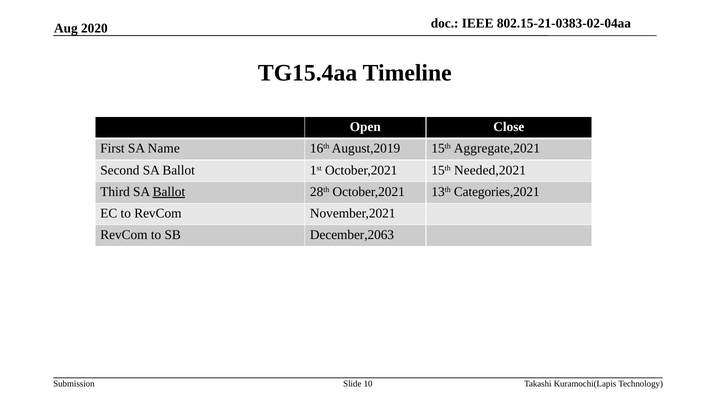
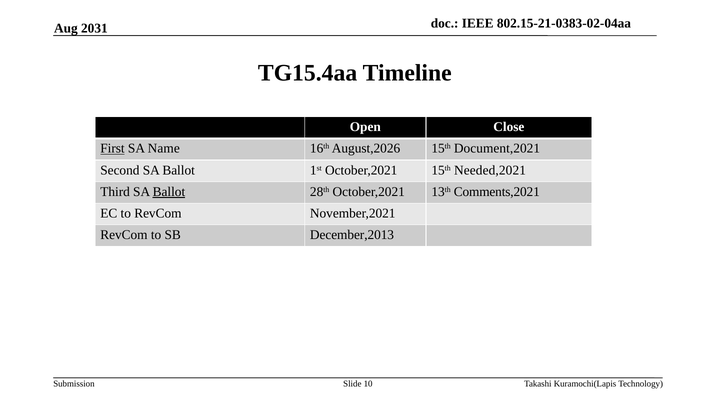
2020: 2020 -> 2031
First underline: none -> present
August,2019: August,2019 -> August,2026
Aggregate,2021: Aggregate,2021 -> Document,2021
Categories,2021: Categories,2021 -> Comments,2021
December,2063: December,2063 -> December,2013
